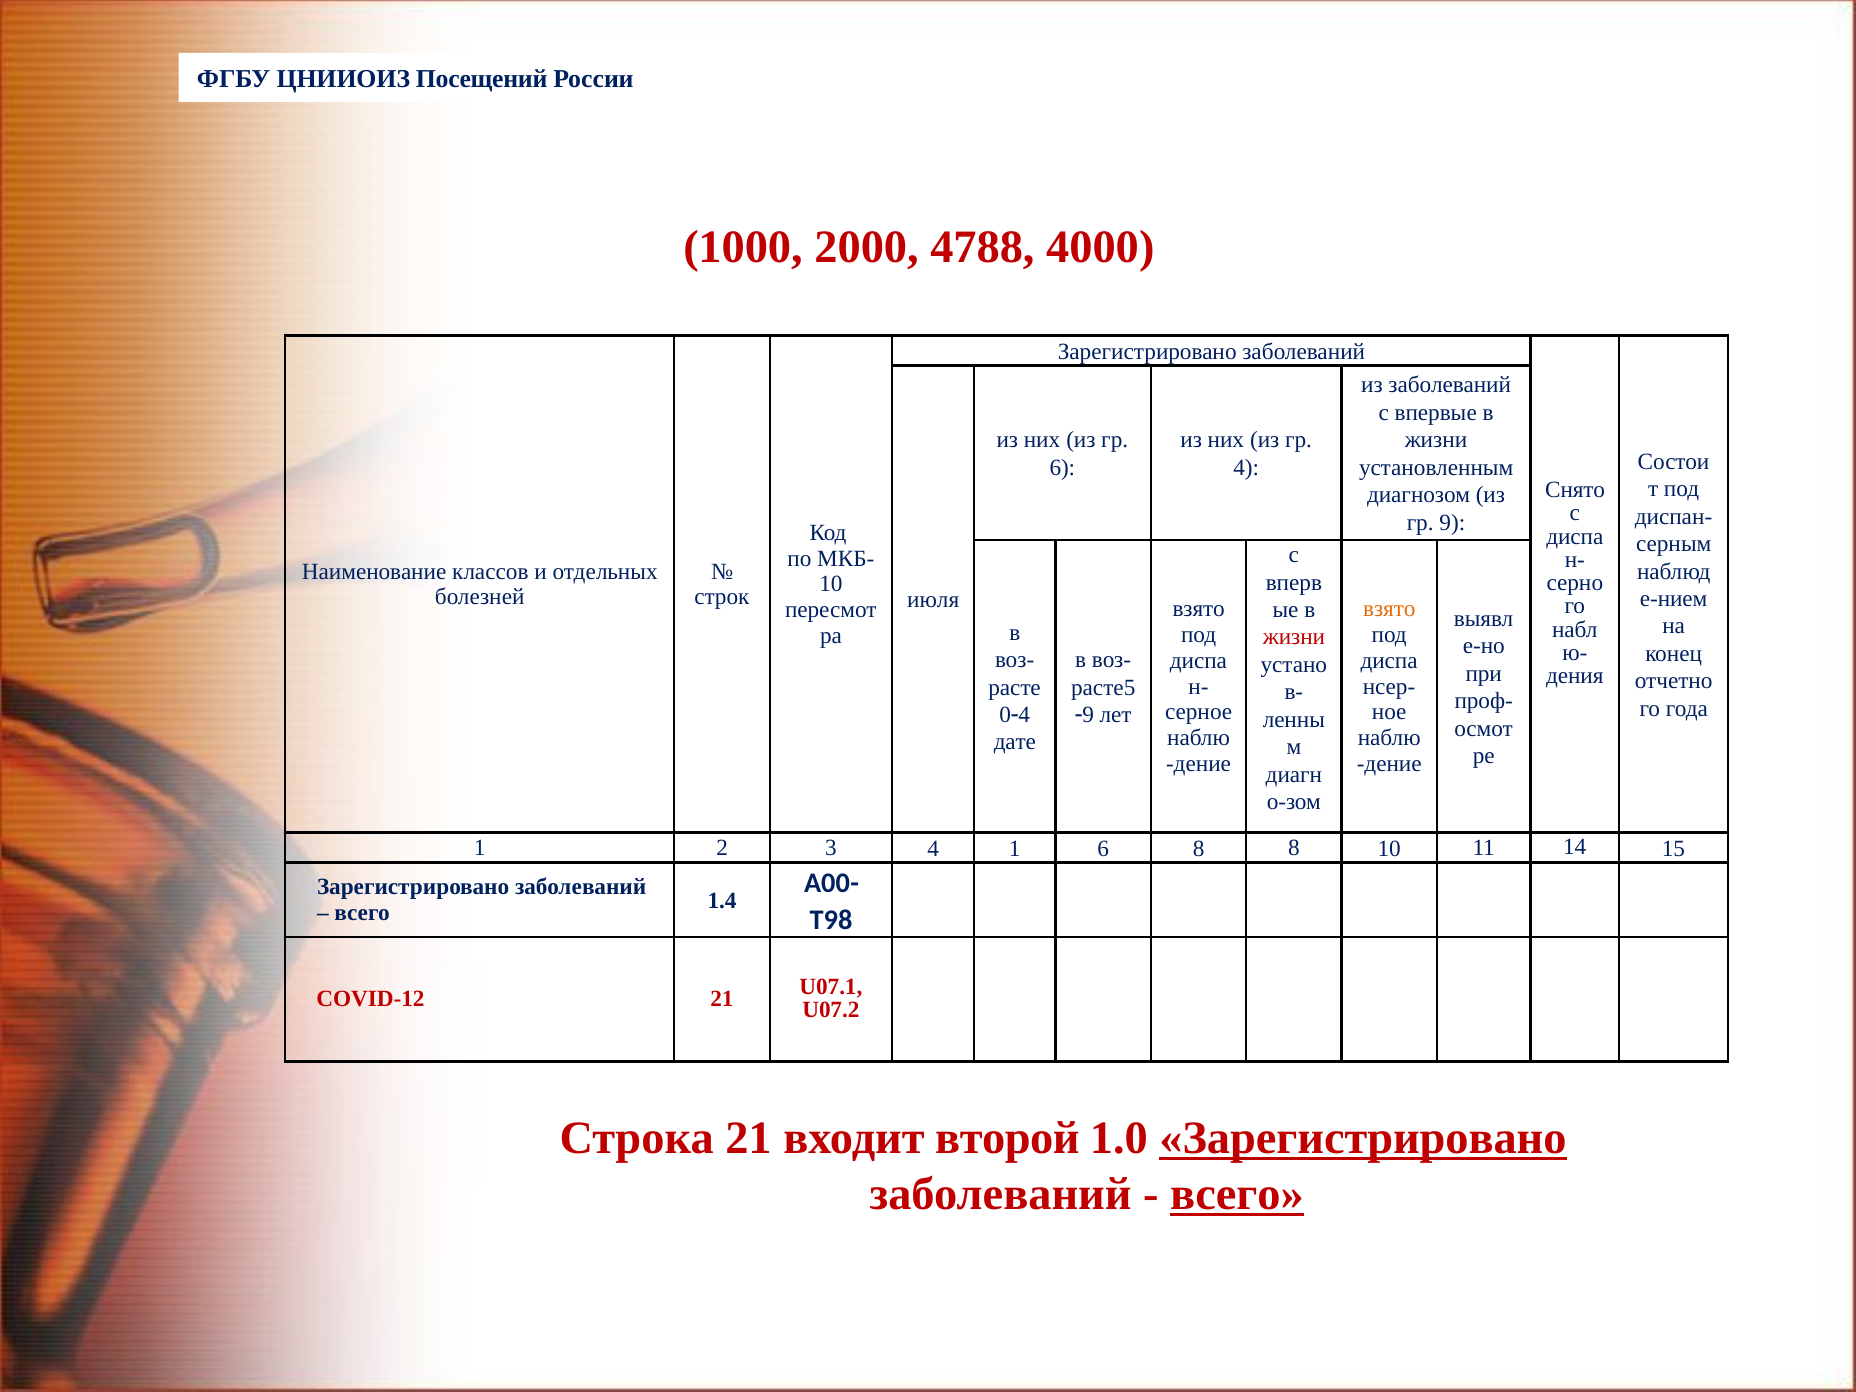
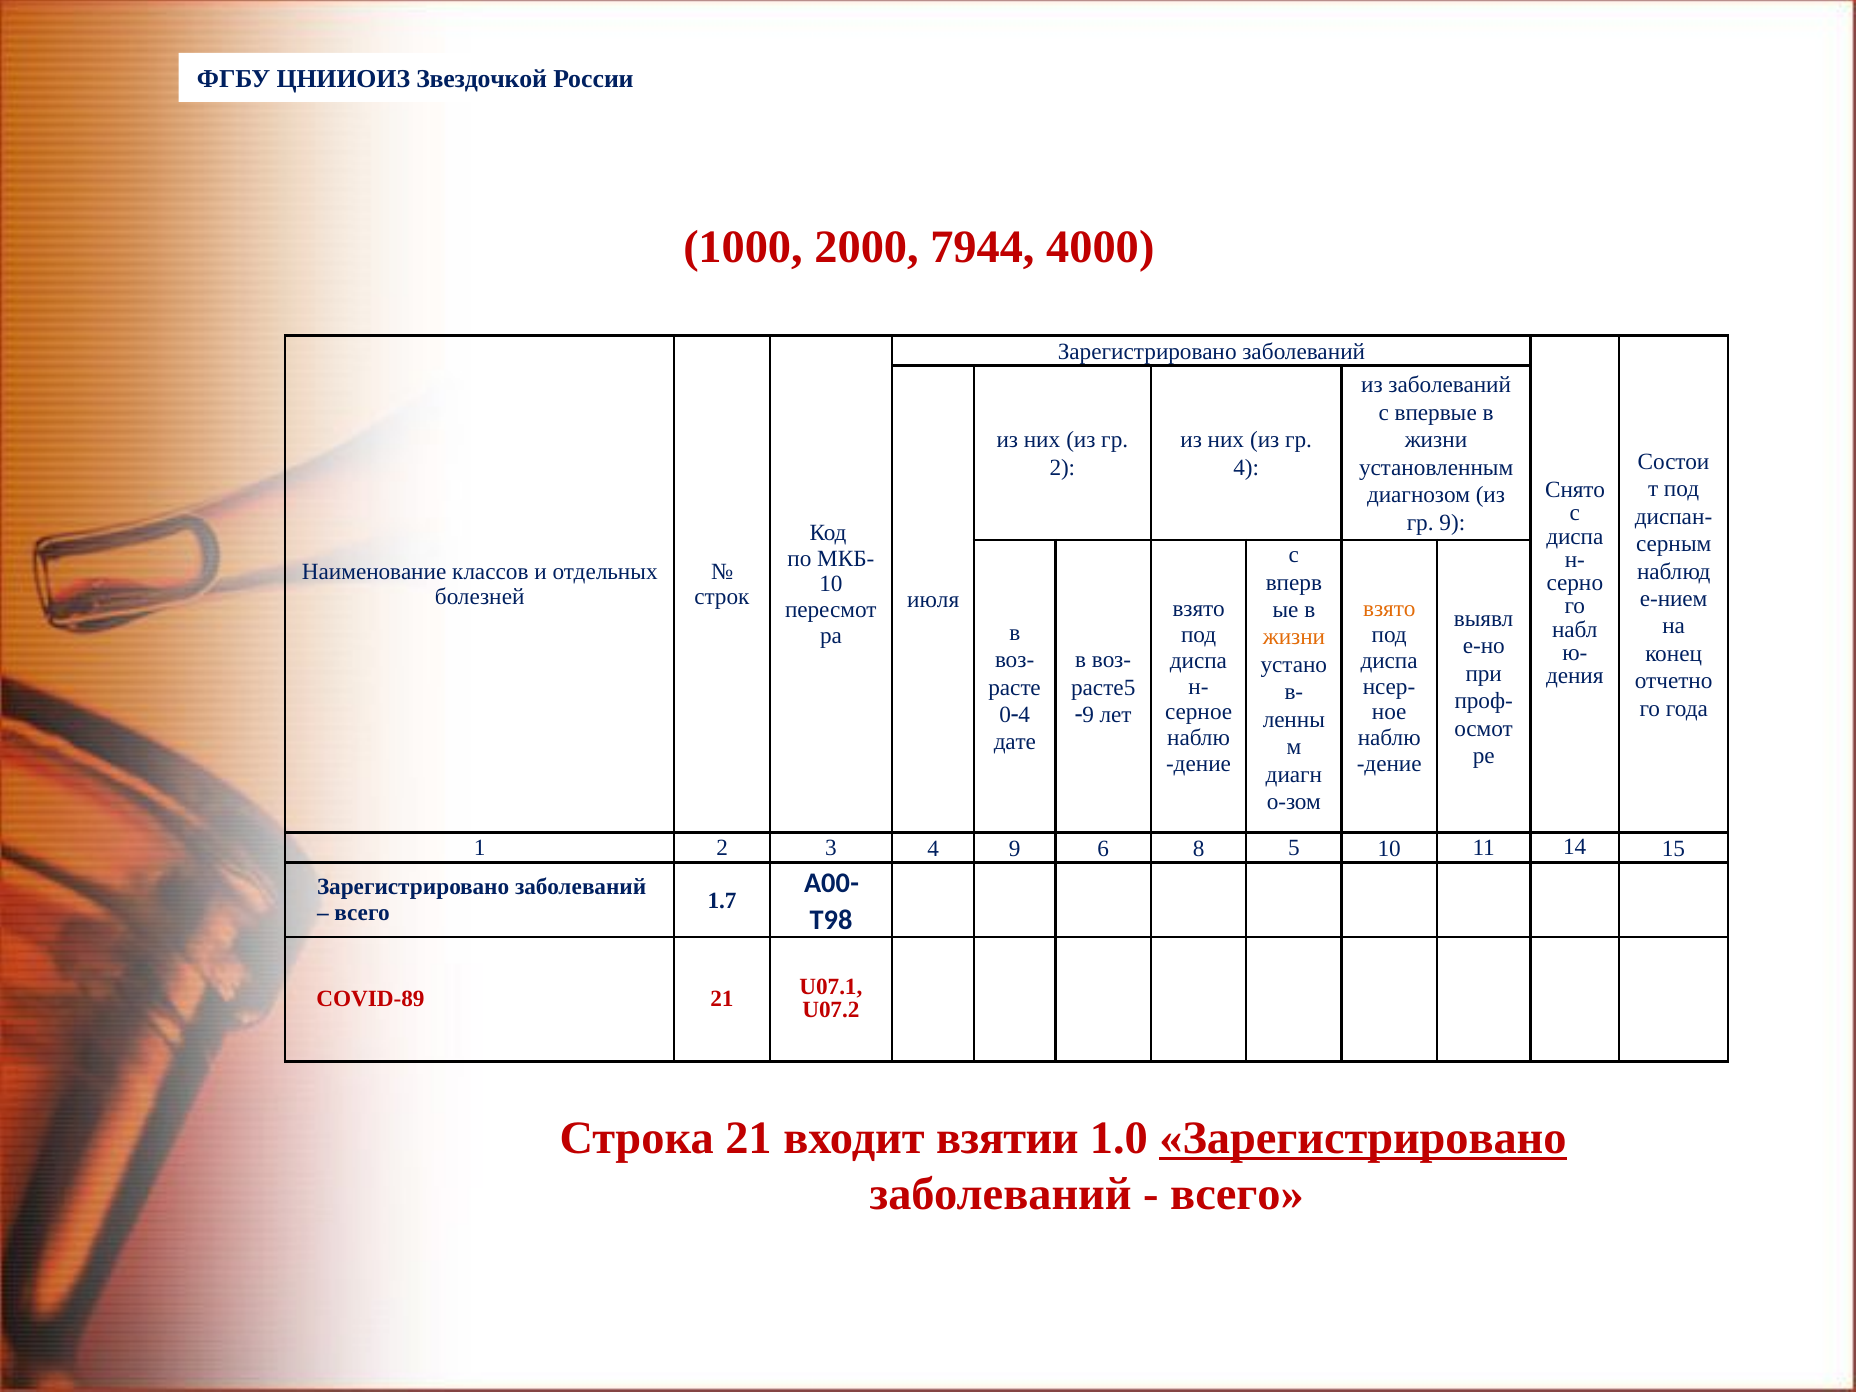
Посещений: Посещений -> Звездочкой
4788: 4788 -> 7944
6 at (1062, 468): 6 -> 2
жизни at (1294, 637) colour: red -> orange
4 1: 1 -> 9
8 8: 8 -> 5
1.4: 1.4 -> 1.7
COVID-12: COVID-12 -> COVID-89
второй: второй -> взятии
всего at (1237, 1194) underline: present -> none
